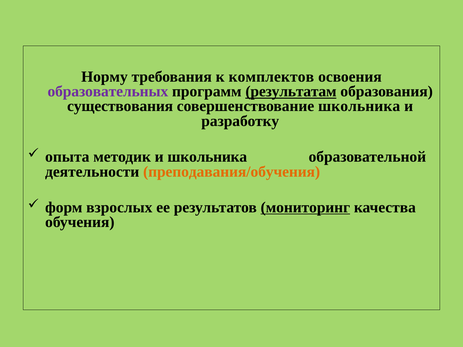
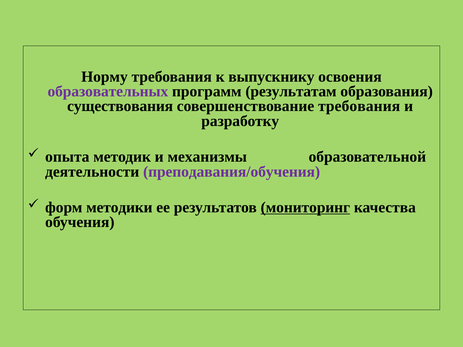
комплектов: комплектов -> выпускнику
результатам underline: present -> none
совершенствование школьника: школьника -> требования
и школьника: школьника -> механизмы
преподавания/обучения colour: orange -> purple
взрослых: взрослых -> методики
